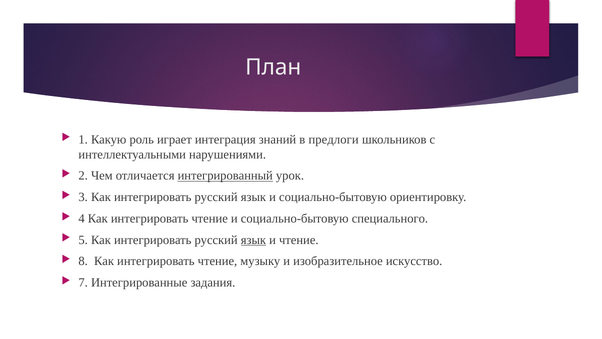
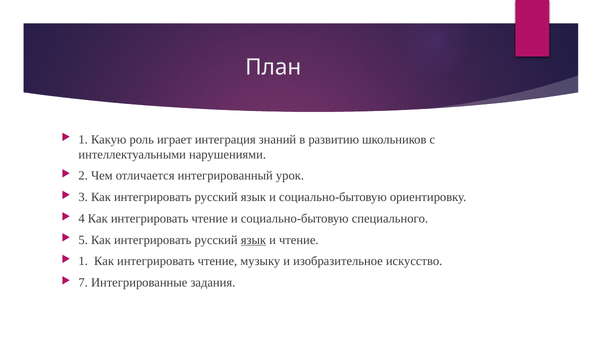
предлоги: предлоги -> развитию
интегрированный underline: present -> none
8 at (83, 261): 8 -> 1
